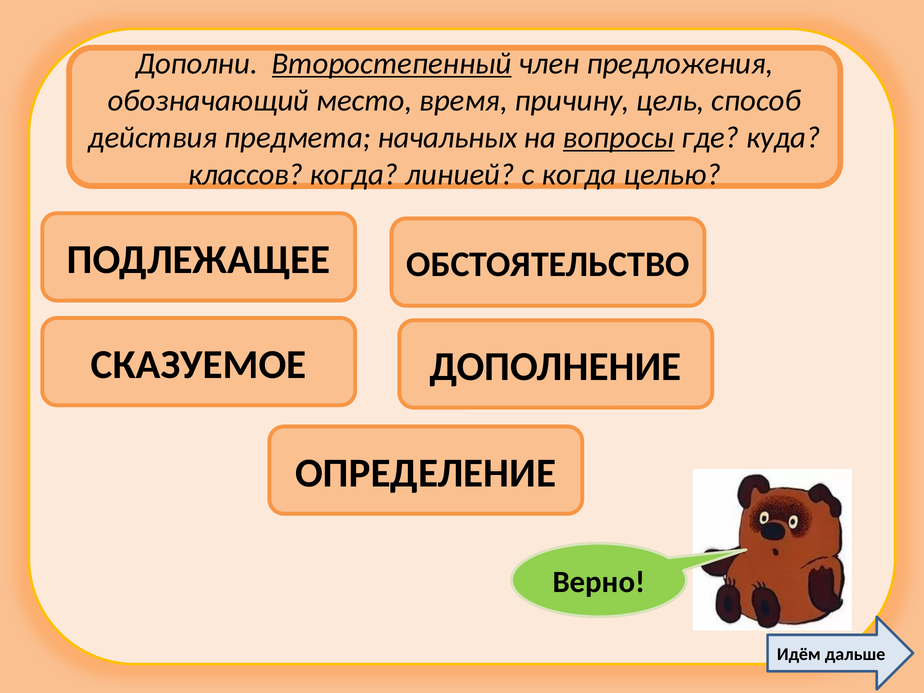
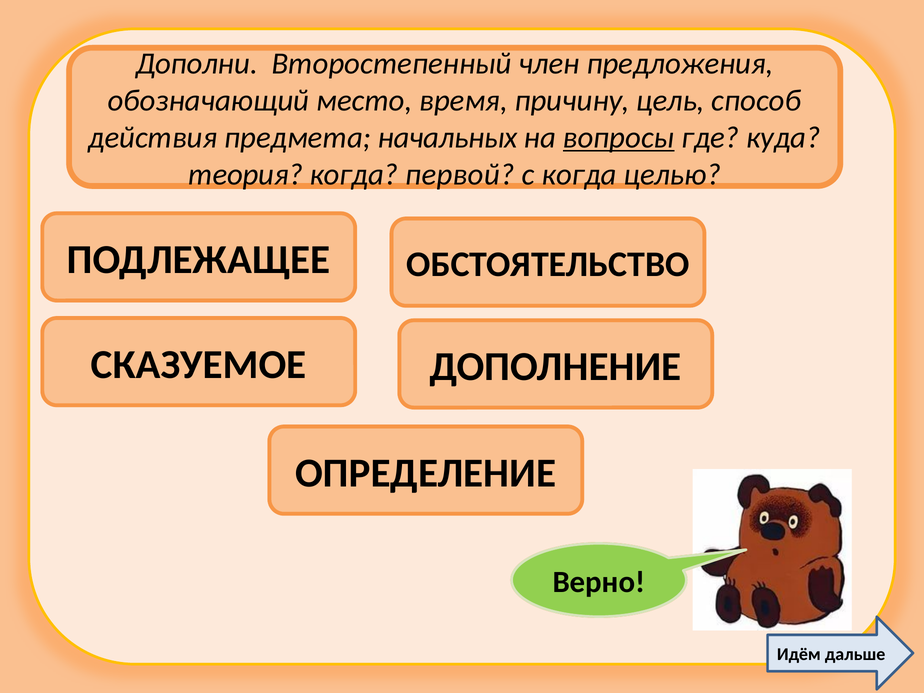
Второстепенный underline: present -> none
классов: классов -> теория
линией: линией -> первой
